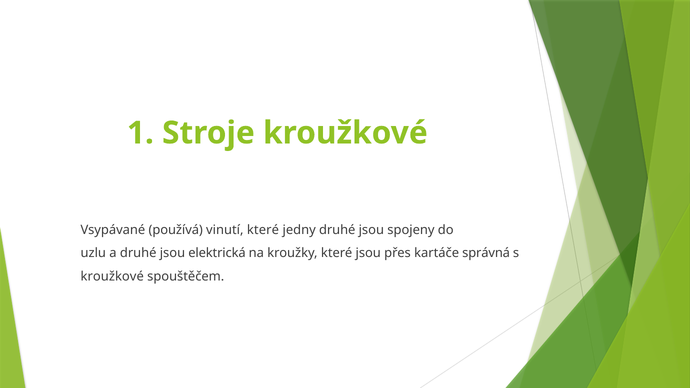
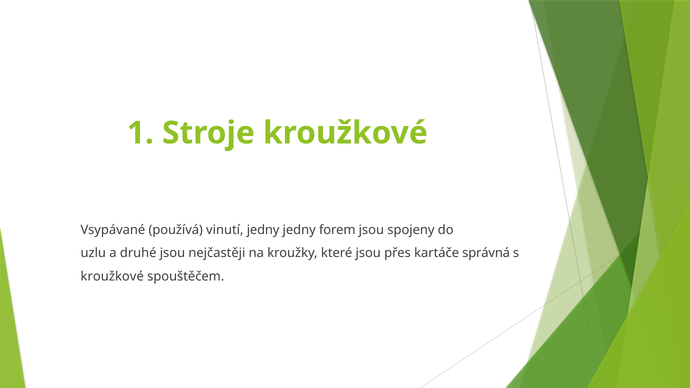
vinutí které: které -> jedny
jedny druhé: druhé -> forem
elektrická: elektrická -> nejčastěji
